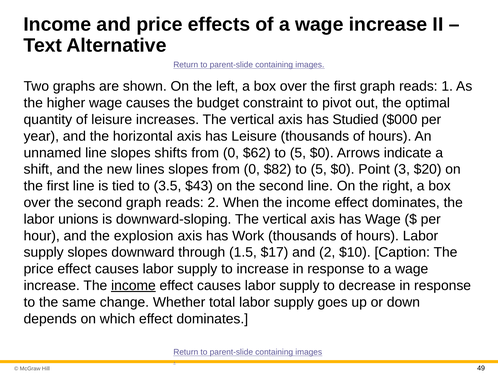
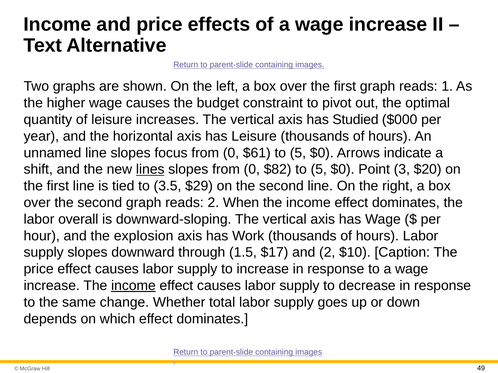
shifts: shifts -> focus
$62: $62 -> $61
lines underline: none -> present
$43: $43 -> $29
unions: unions -> overall
